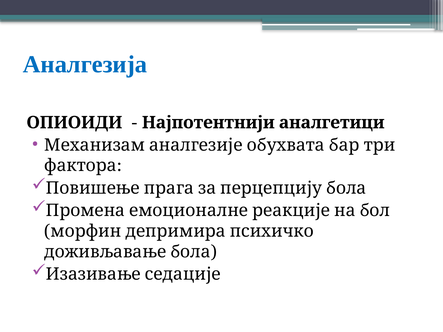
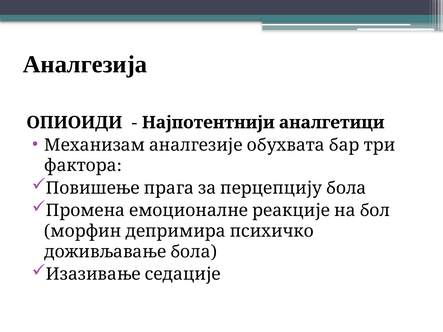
Аналгезија colour: blue -> black
